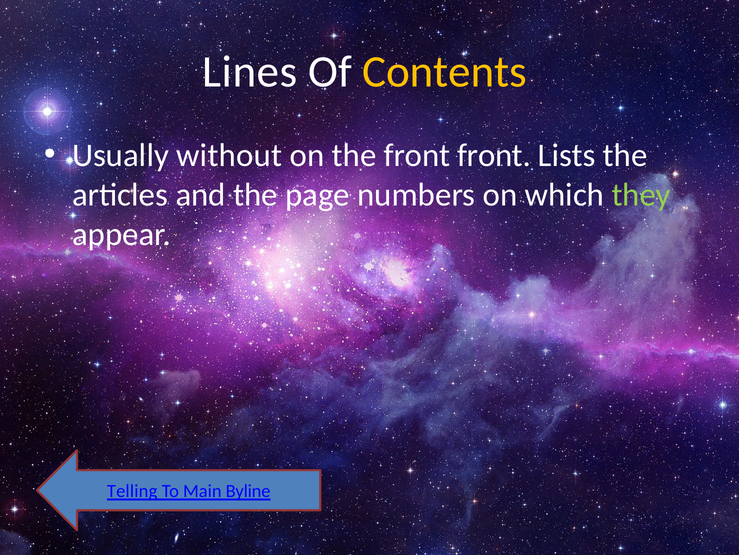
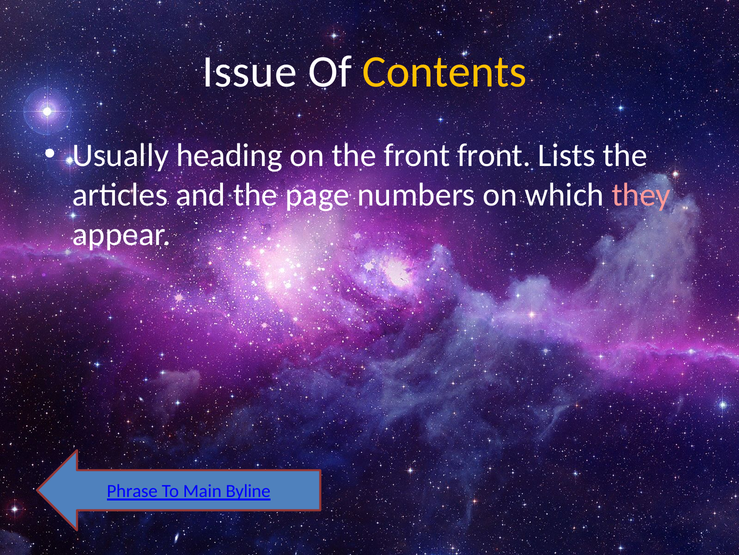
Lines: Lines -> Issue
without: without -> heading
they colour: light green -> pink
Telling: Telling -> Phrase
